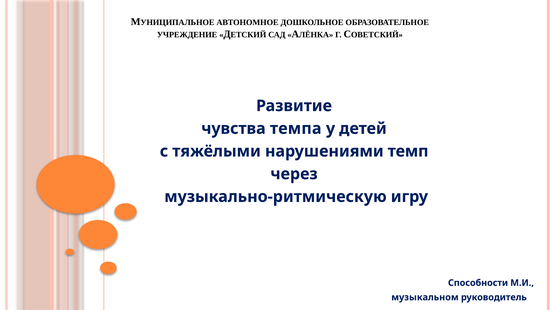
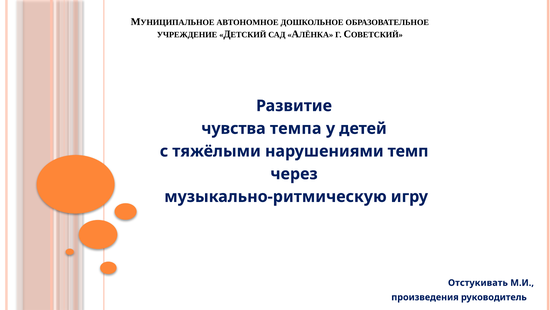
Способности: Способности -> Отстукивать
музыкальном: музыкальном -> произведения
